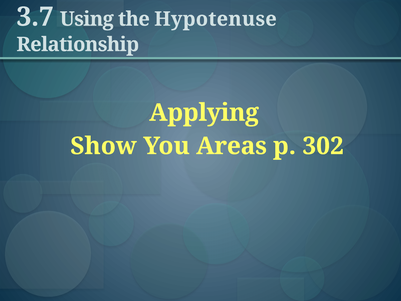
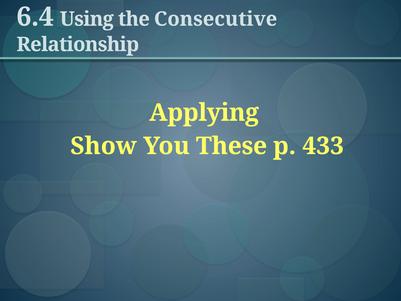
3.7: 3.7 -> 6.4
Hypotenuse: Hypotenuse -> Consecutive
Areas: Areas -> These
302: 302 -> 433
